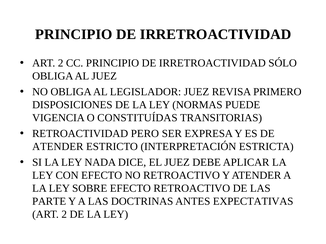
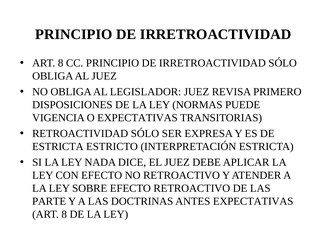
2 at (61, 63): 2 -> 8
O CONSTITUÍDAS: CONSTITUÍDAS -> EXPECTATIVAS
RETROACTIVIDAD PERO: PERO -> SÓLO
ATENDER at (58, 147): ATENDER -> ESTRICTA
2 at (64, 215): 2 -> 8
